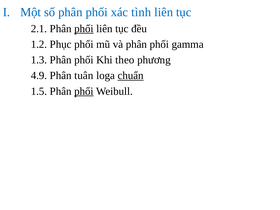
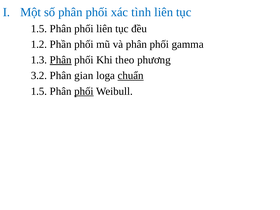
2.1 at (39, 29): 2.1 -> 1.5
phối at (84, 29) underline: present -> none
Phục: Phục -> Phần
Phân at (61, 60) underline: none -> present
4.9: 4.9 -> 3.2
tuân: tuân -> gian
